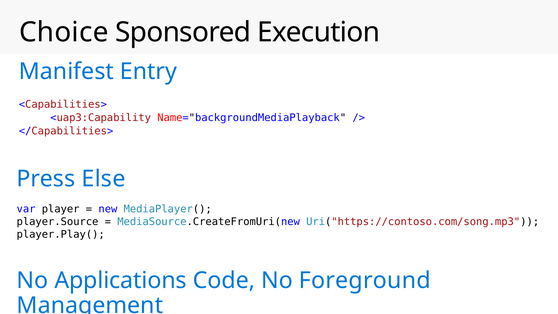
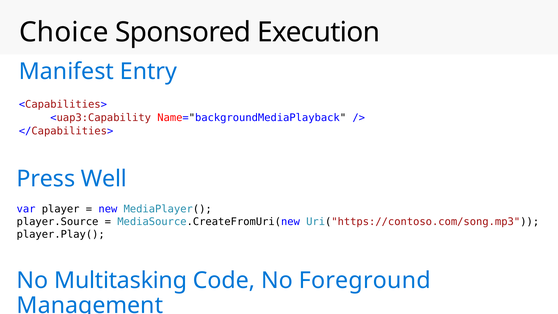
Else: Else -> Well
Applications: Applications -> Multitasking
